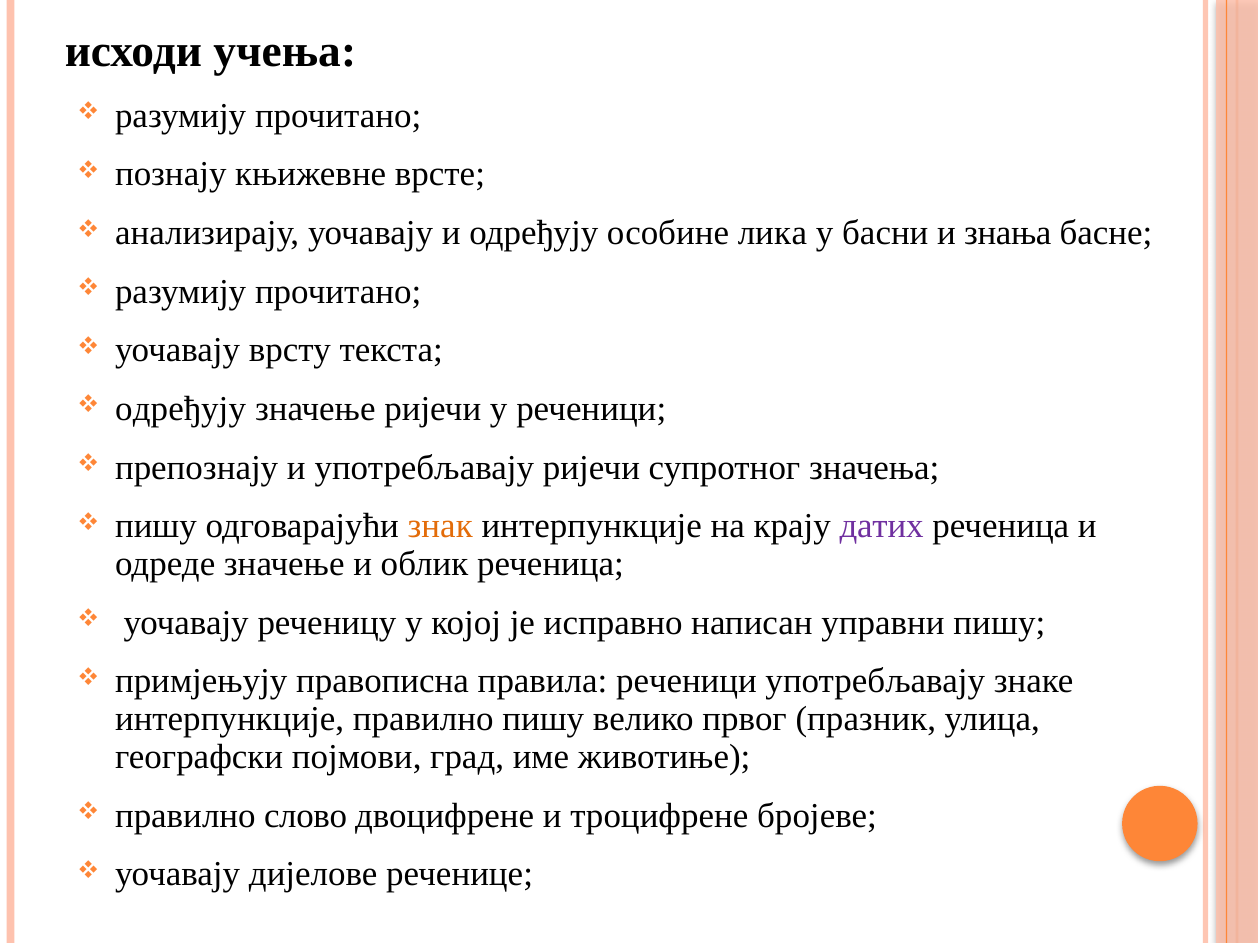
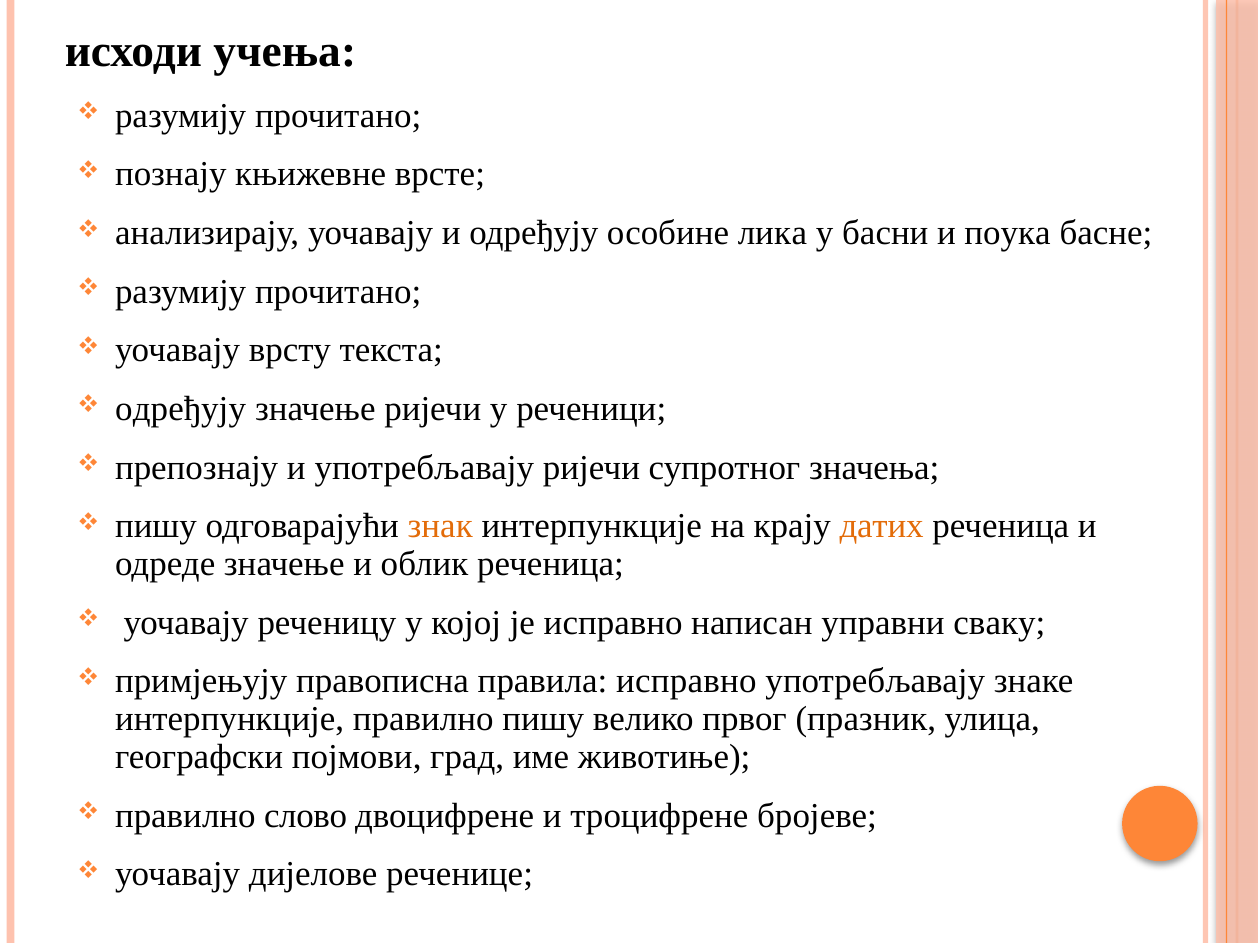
знања: знања -> поука
датих colour: purple -> orange
управни пишу: пишу -> сваку
правила реченици: реченици -> исправно
